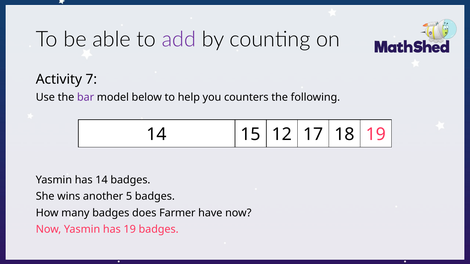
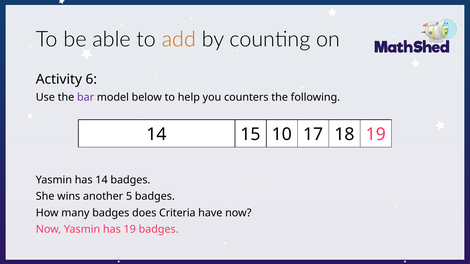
add colour: purple -> orange
7: 7 -> 6
12: 12 -> 10
Farmer: Farmer -> Criteria
